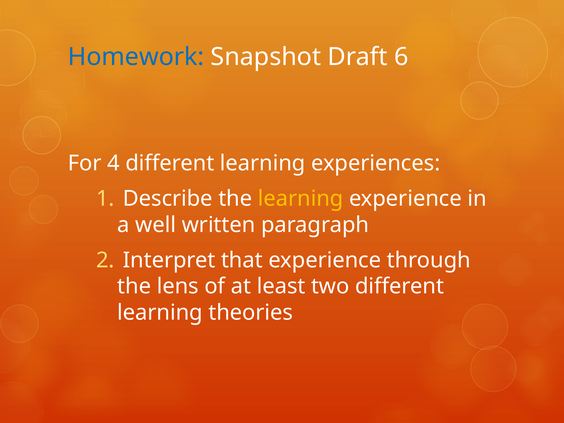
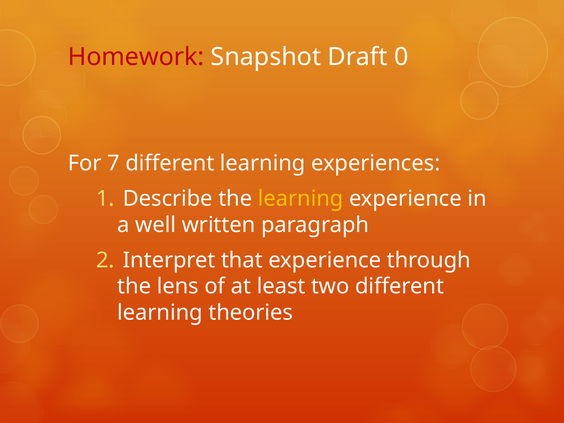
Homework colour: blue -> red
6: 6 -> 0
4: 4 -> 7
